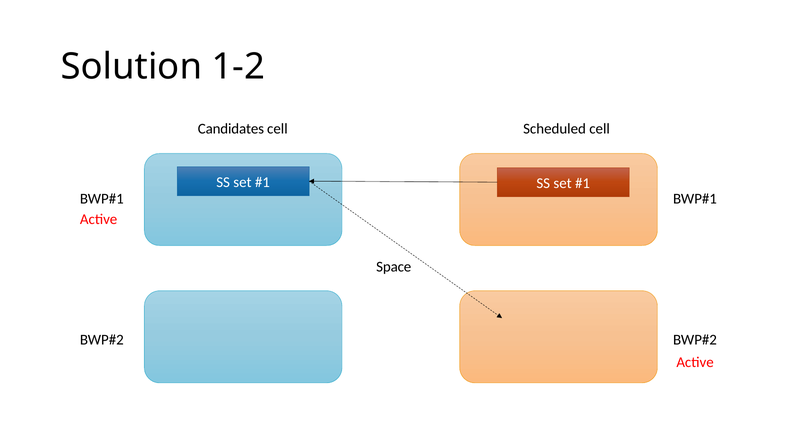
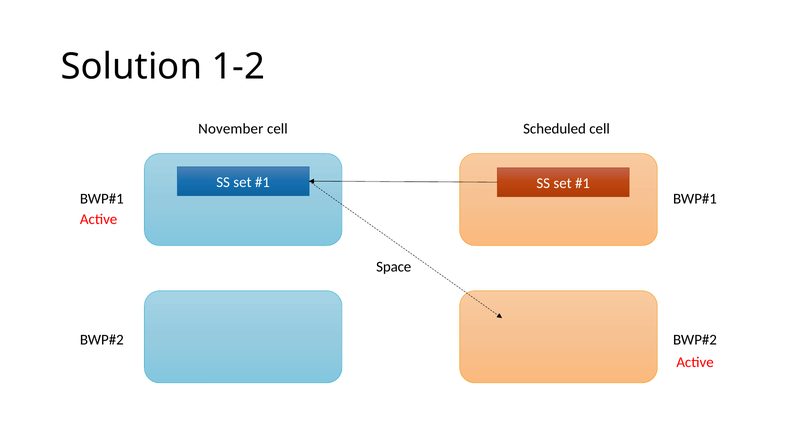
Candidates: Candidates -> November
